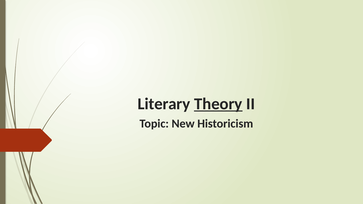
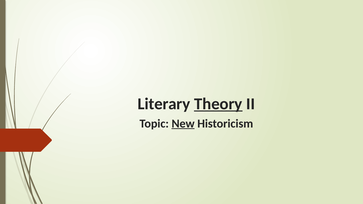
New underline: none -> present
